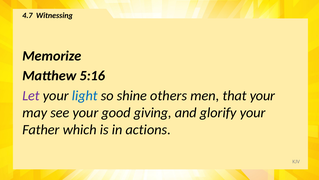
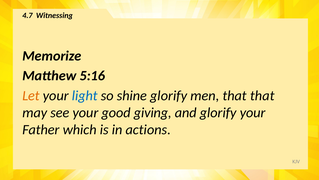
Let colour: purple -> orange
shine others: others -> glorify
that your: your -> that
